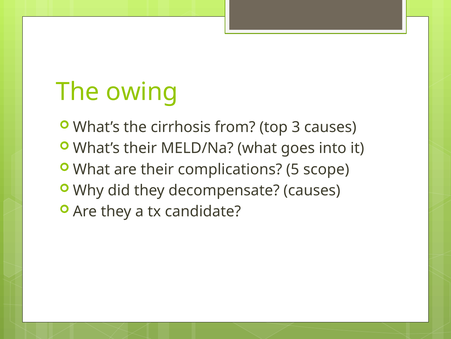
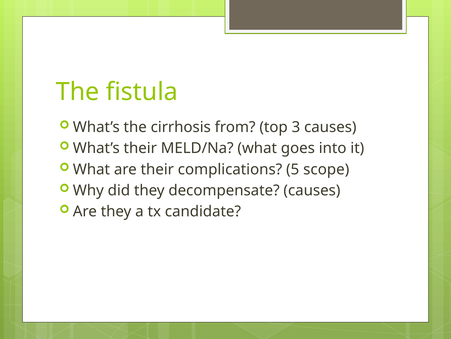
owing: owing -> fistula
